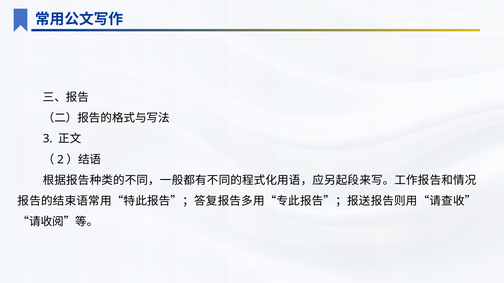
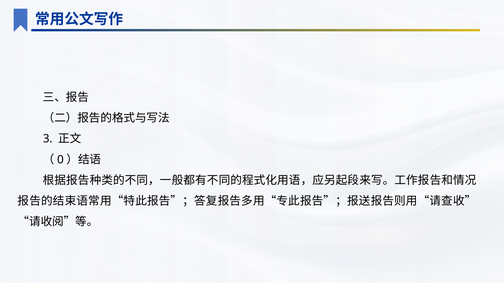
2: 2 -> 0
